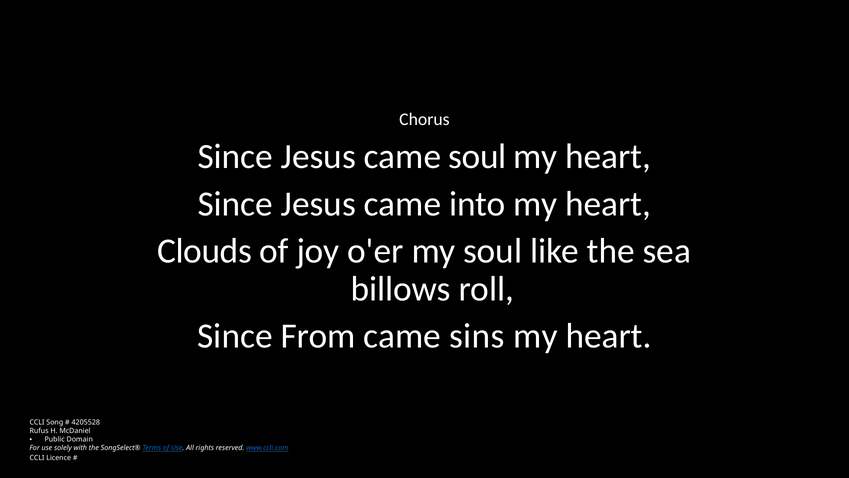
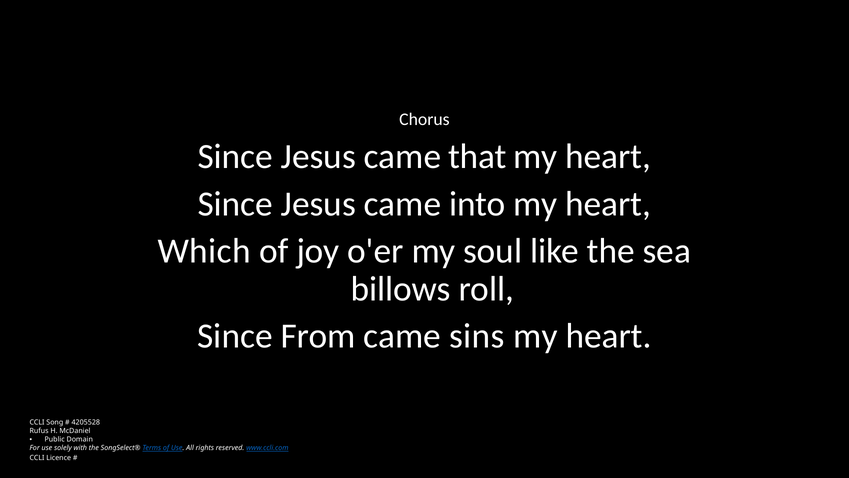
came soul: soul -> that
Clouds: Clouds -> Which
